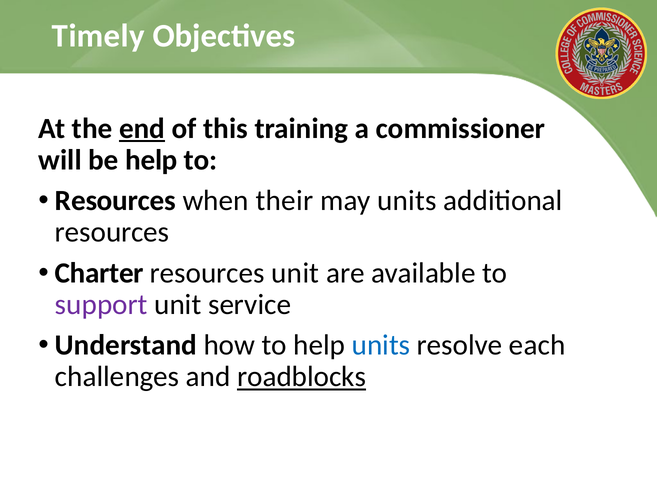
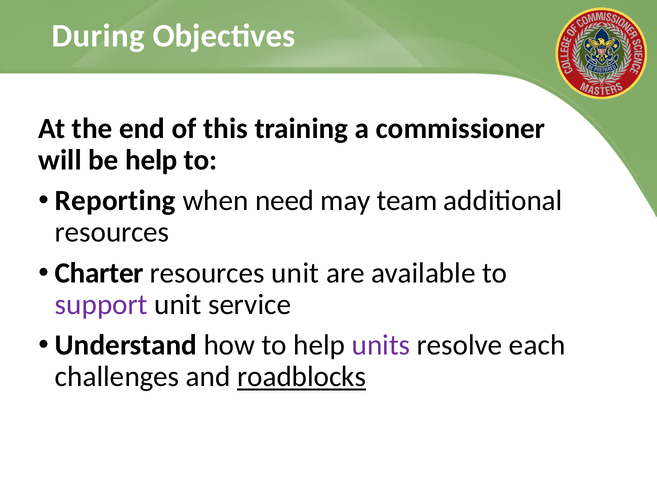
Timely: Timely -> During
end underline: present -> none
Resources at (115, 201): Resources -> Reporting
their: their -> need
may units: units -> team
units at (381, 345) colour: blue -> purple
